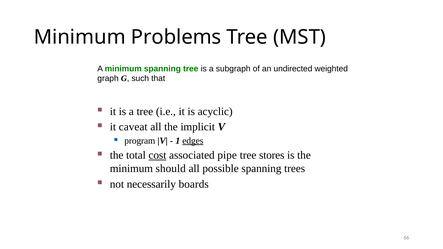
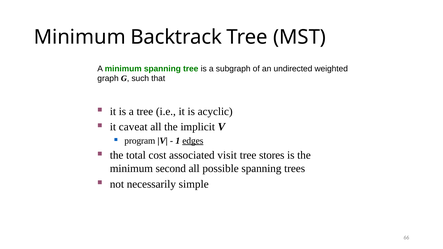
Problems: Problems -> Backtrack
cost underline: present -> none
pipe: pipe -> visit
should: should -> second
boards: boards -> simple
